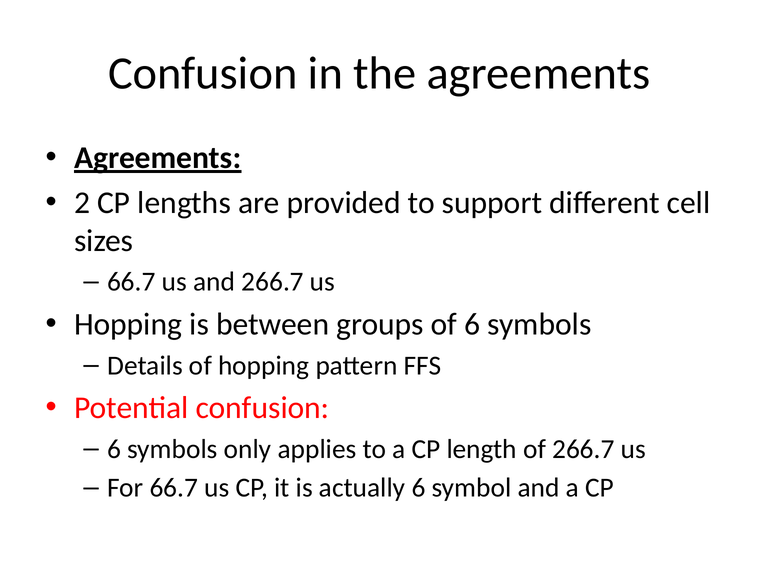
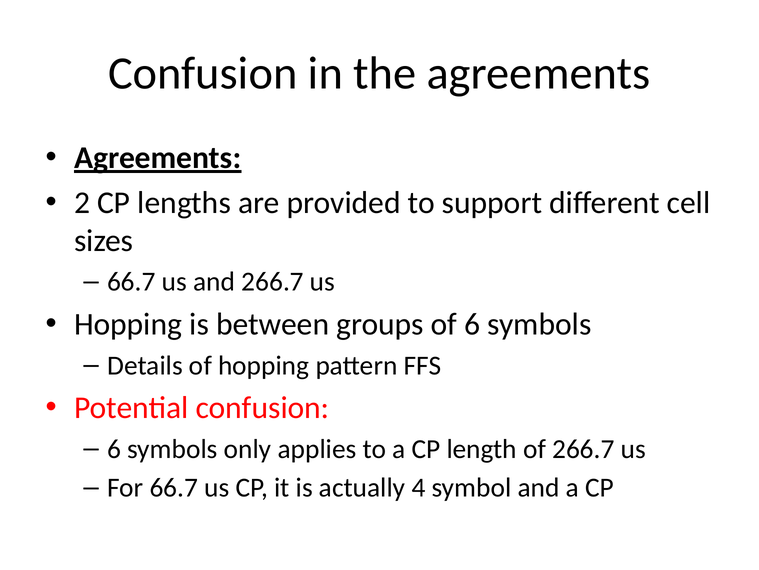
actually 6: 6 -> 4
